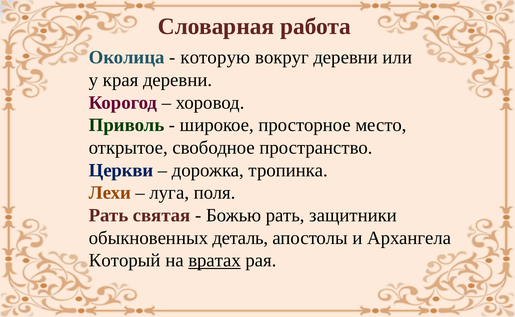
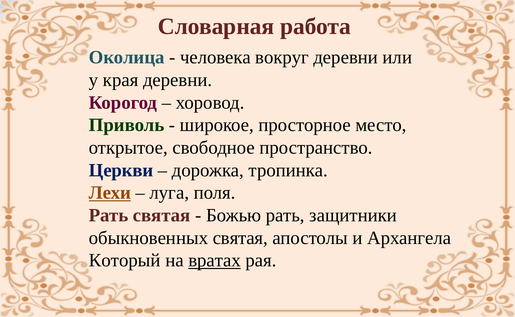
которую: которую -> человека
Лехи underline: none -> present
обыкновенных деталь: деталь -> святая
